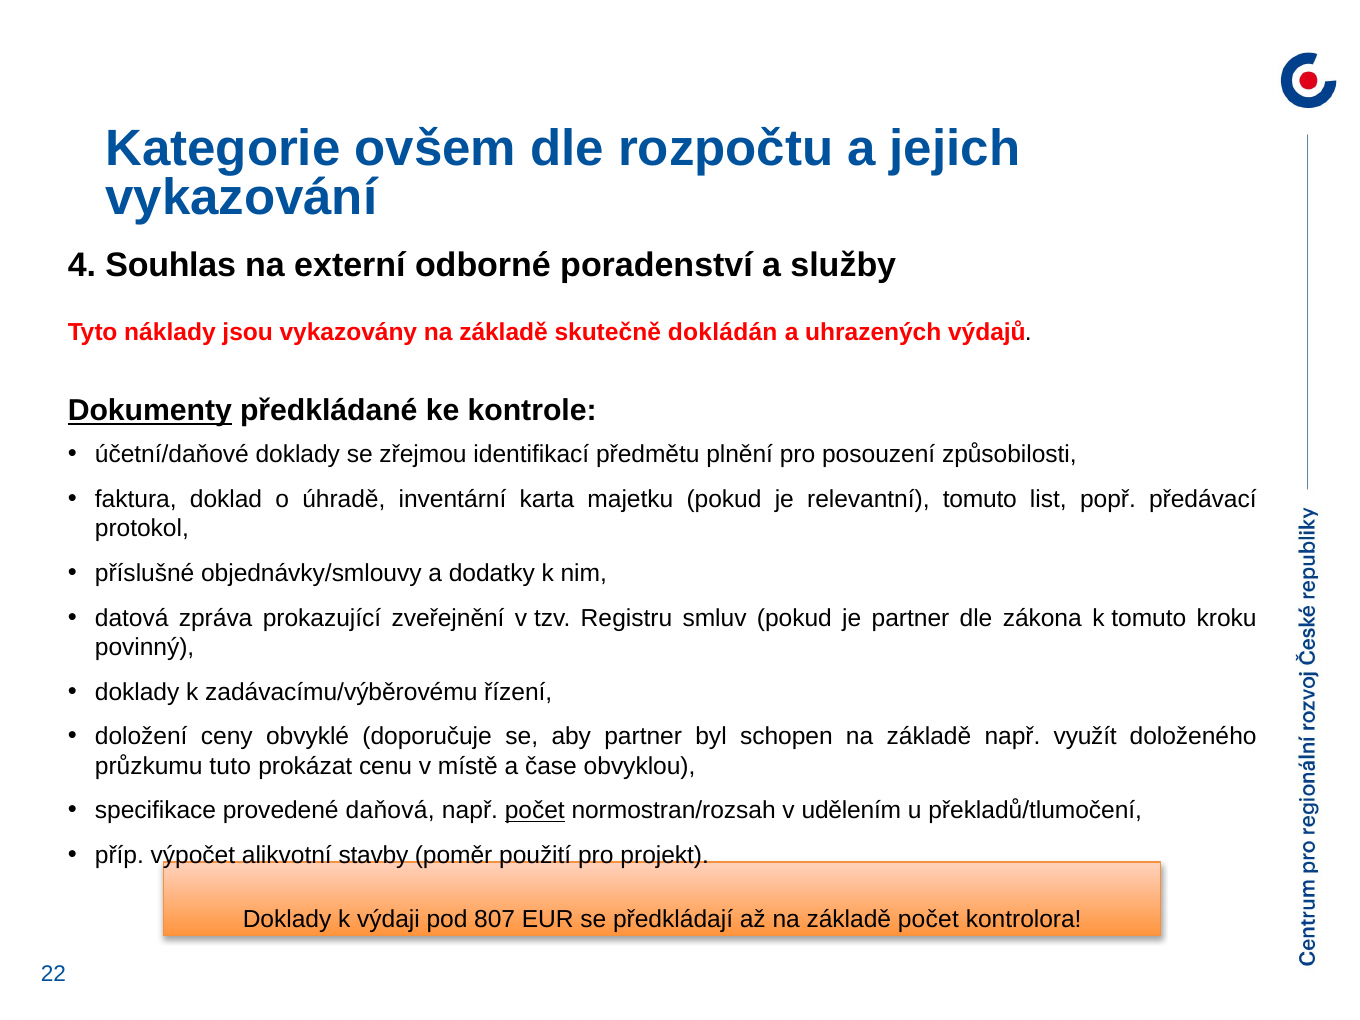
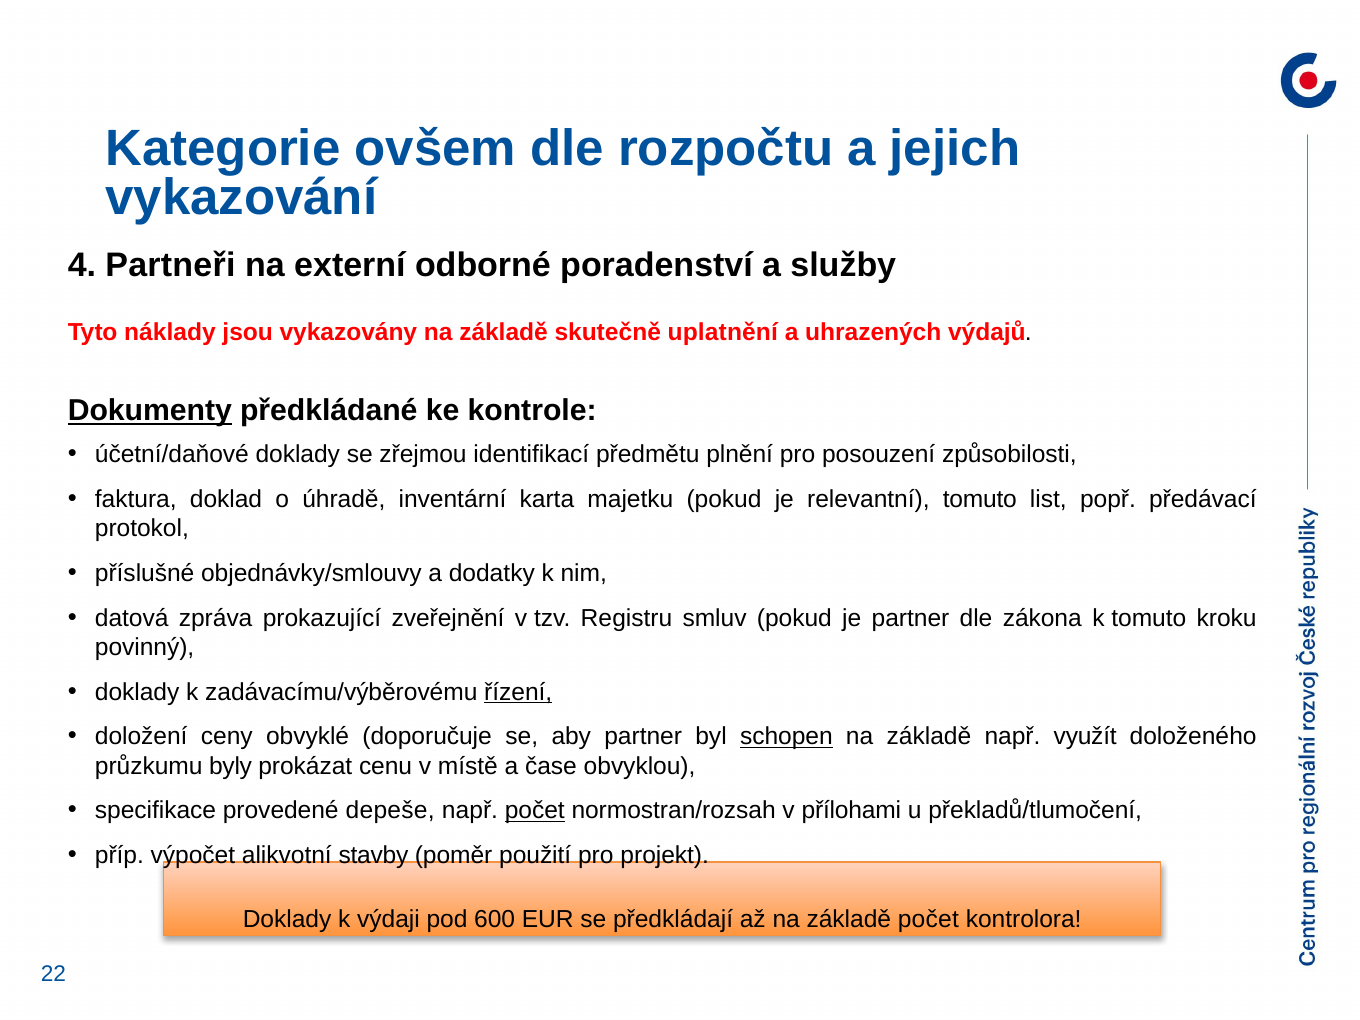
Souhlas: Souhlas -> Partneři
dokládán: dokládán -> uplatnění
řízení underline: none -> present
schopen underline: none -> present
tuto: tuto -> byly
daňová: daňová -> depeše
udělením: udělením -> přílohami
807: 807 -> 600
